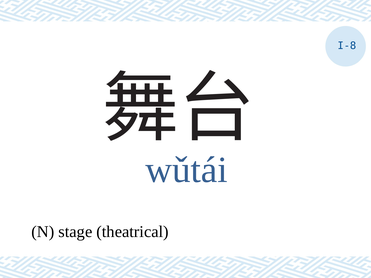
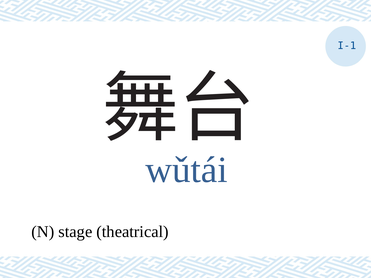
I-8: I-8 -> I-1
